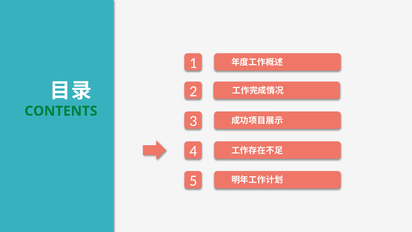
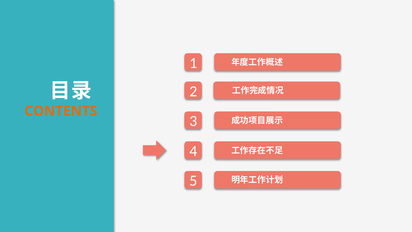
CONTENTS colour: green -> orange
